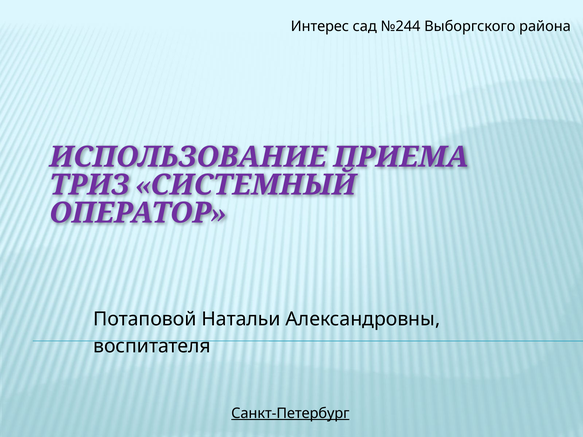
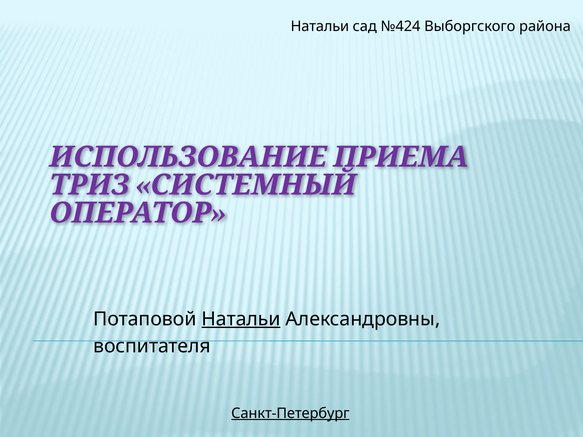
Интерес at (320, 26): Интерес -> Натальи
№244: №244 -> №424
Натальи at (241, 319) underline: none -> present
